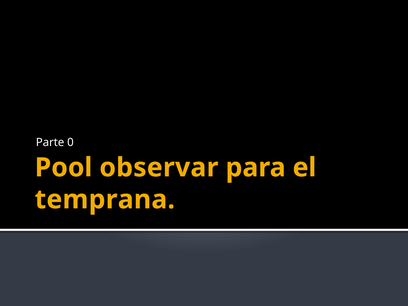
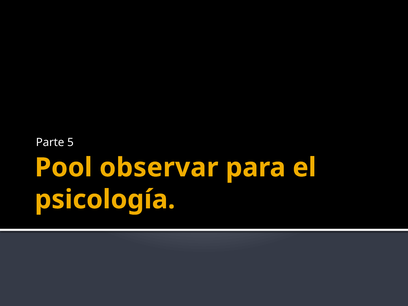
0: 0 -> 5
temprana: temprana -> psicología
